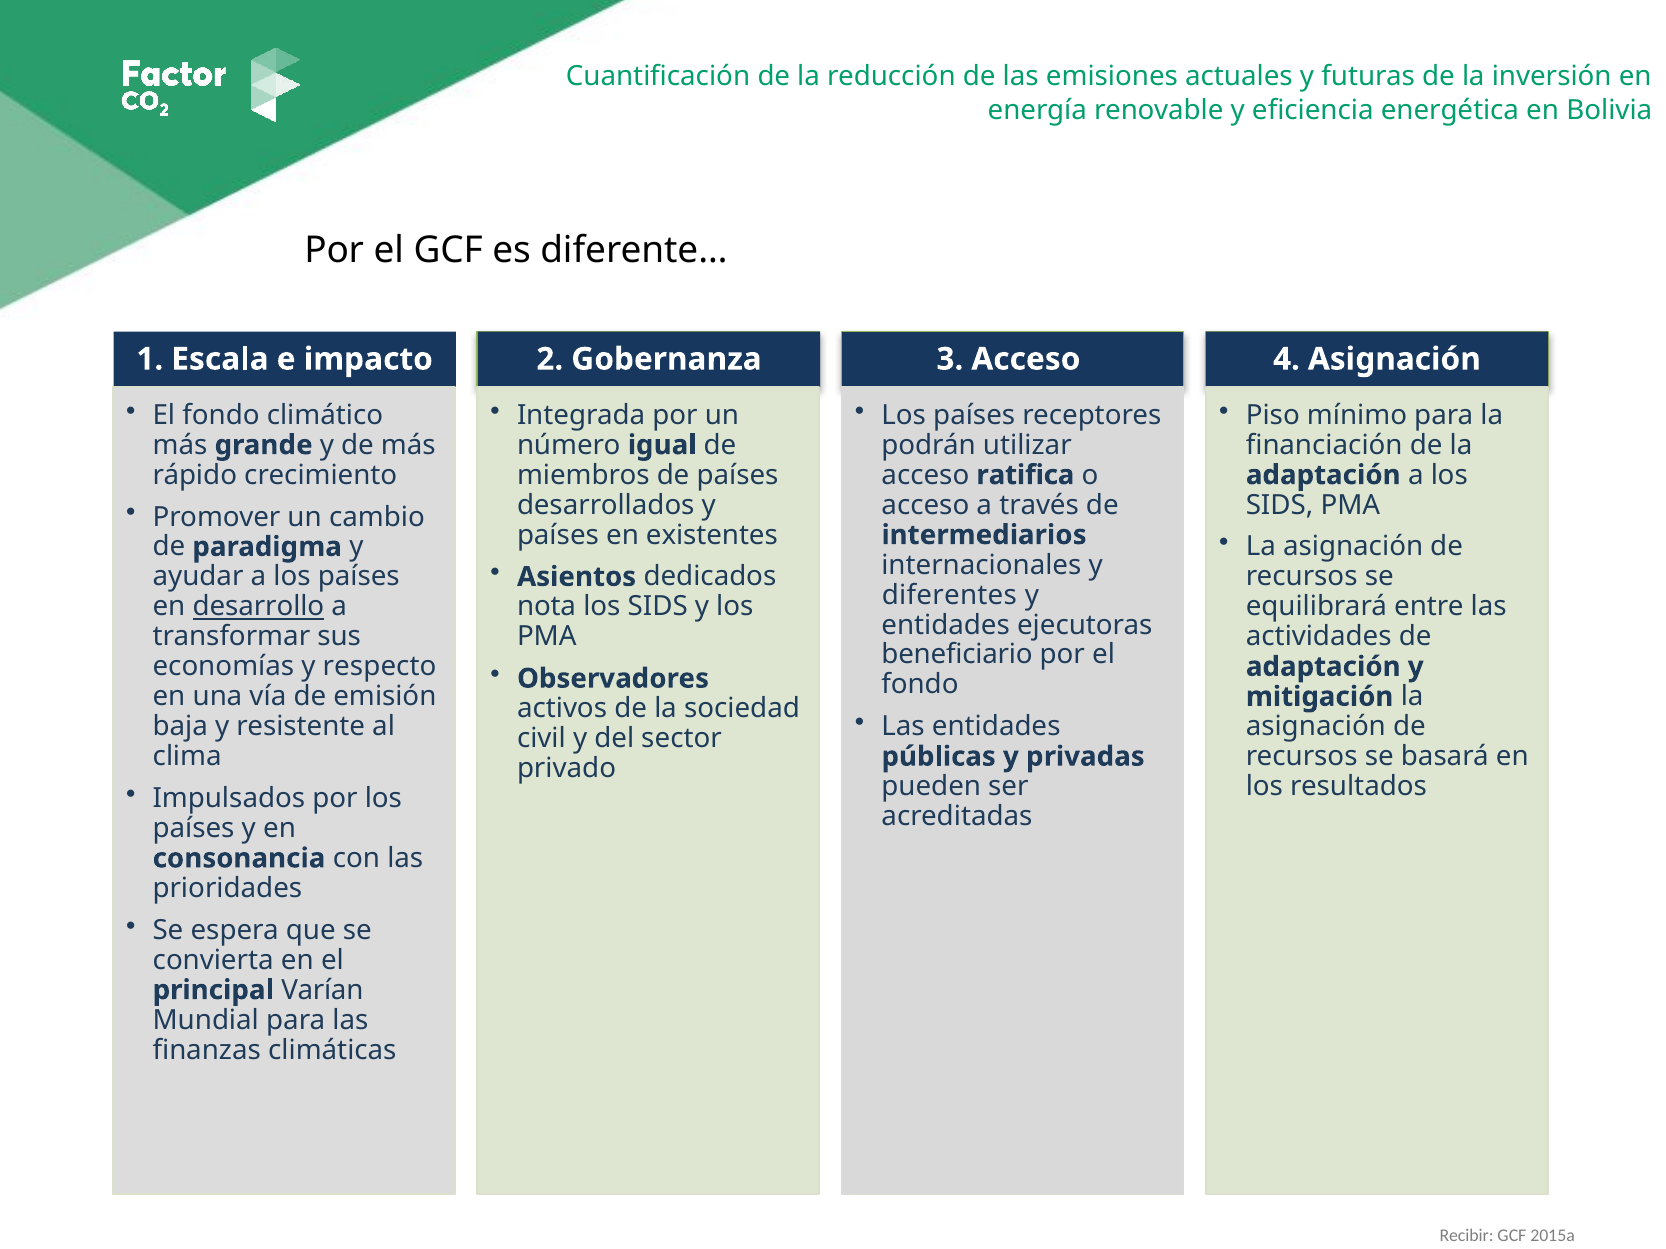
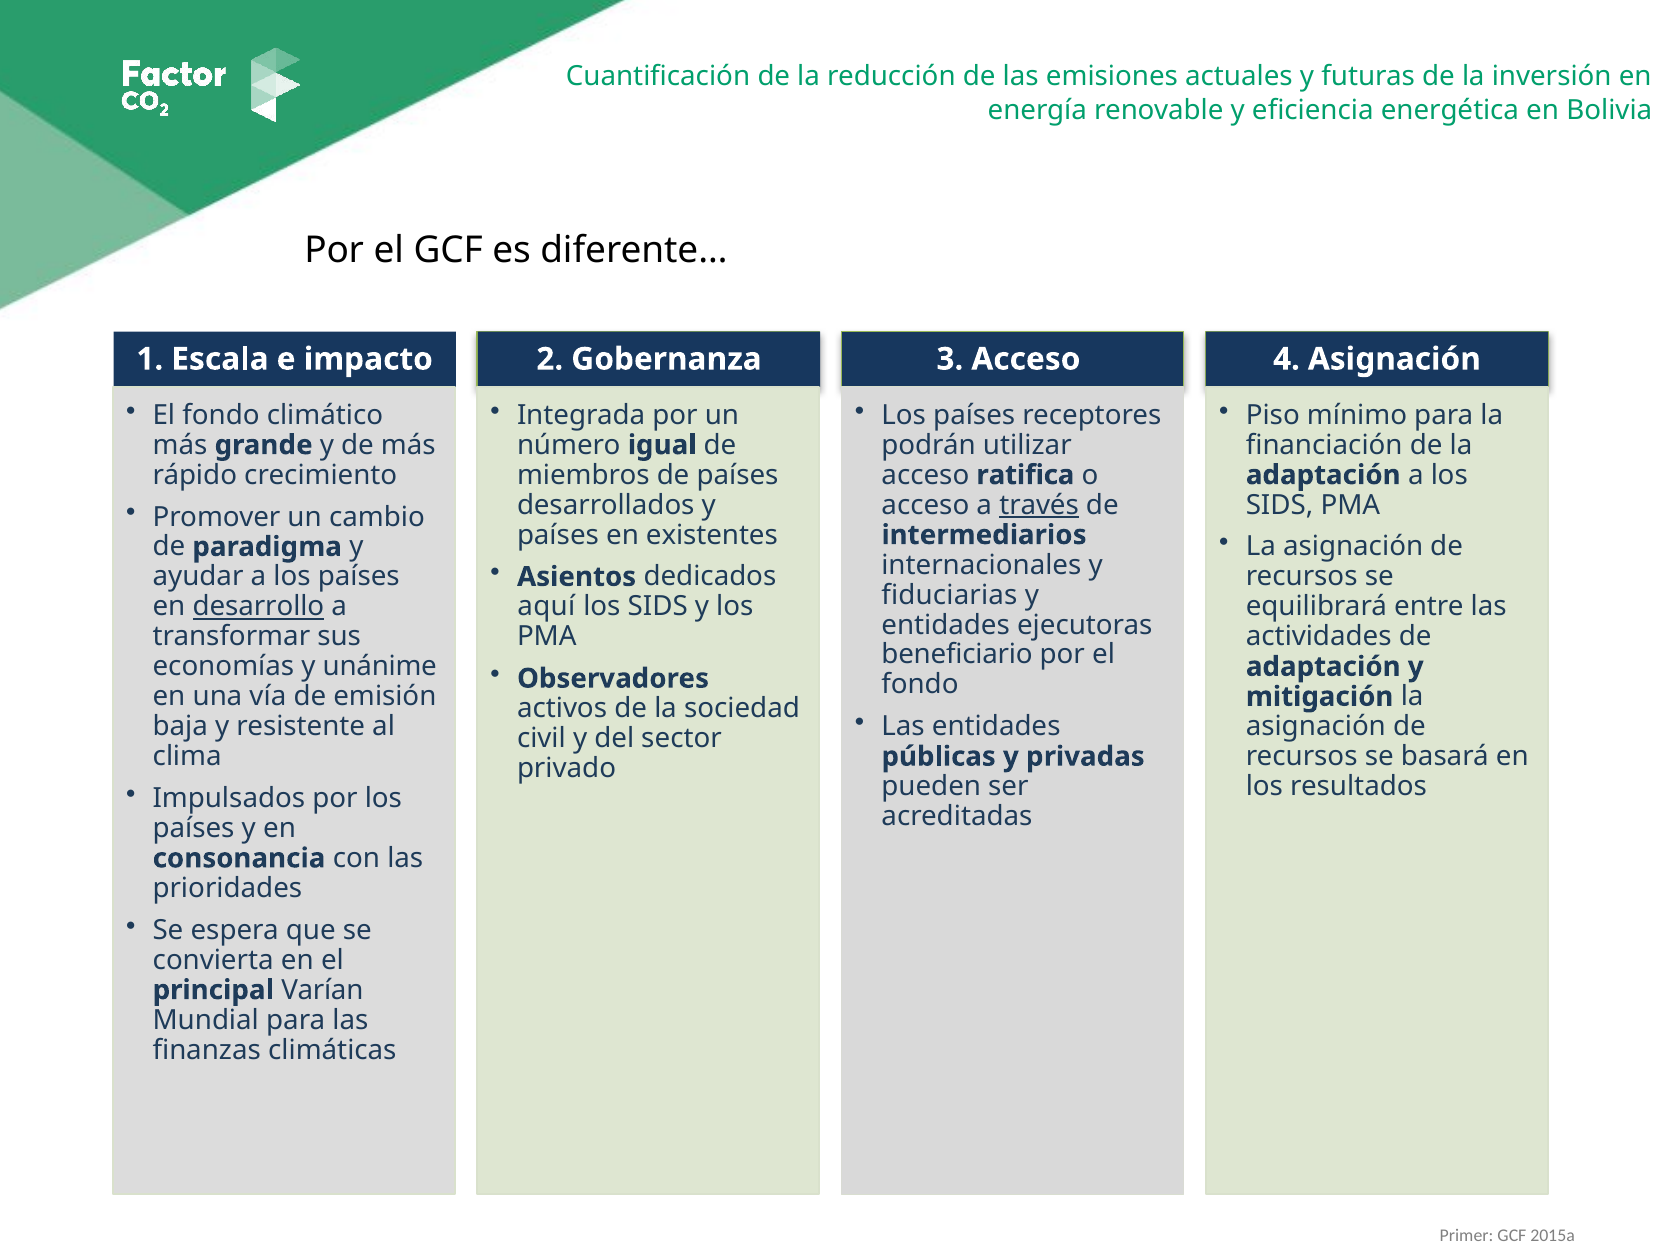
través underline: none -> present
diferentes: diferentes -> fiduciarias
nota: nota -> aquí
respecto: respecto -> unánime
Recibir: Recibir -> Primer
